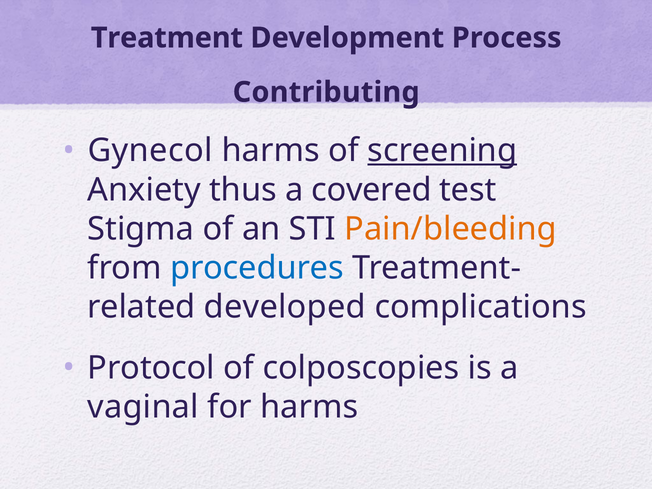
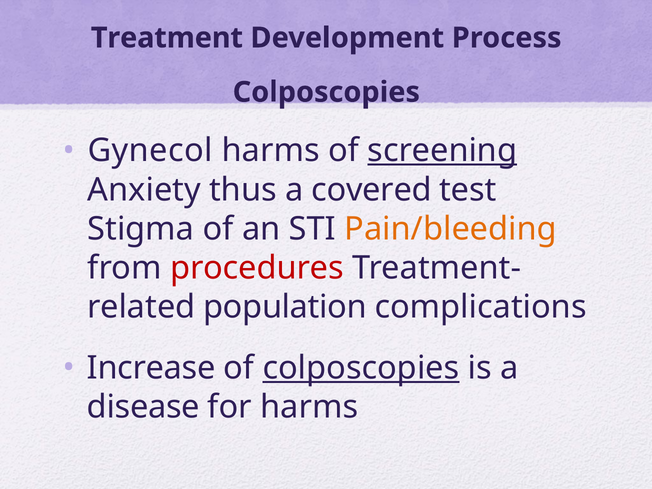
Contributing at (326, 92): Contributing -> Colposcopies
procedures colour: blue -> red
developed: developed -> population
Protocol: Protocol -> Increase
colposcopies at (361, 368) underline: none -> present
vaginal: vaginal -> disease
